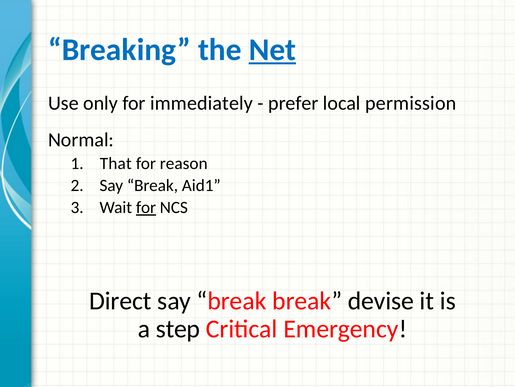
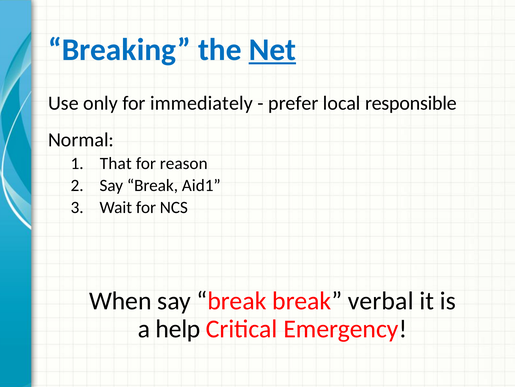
permission: permission -> responsible
for at (146, 207) underline: present -> none
Direct: Direct -> When
devise: devise -> verbal
step: step -> help
